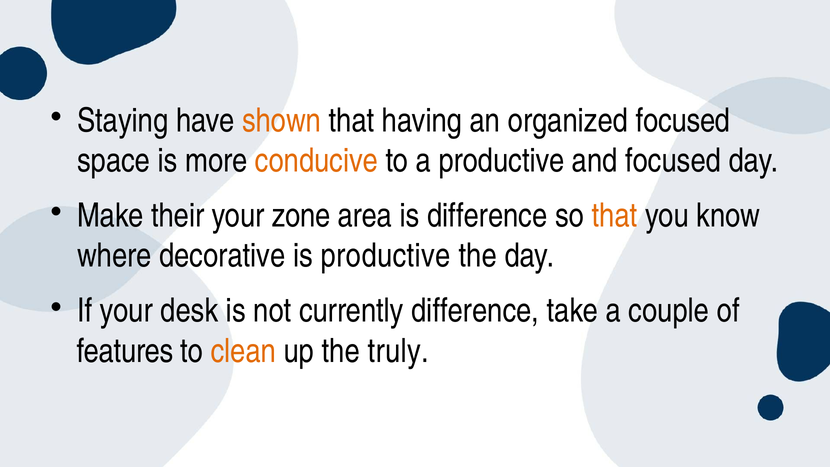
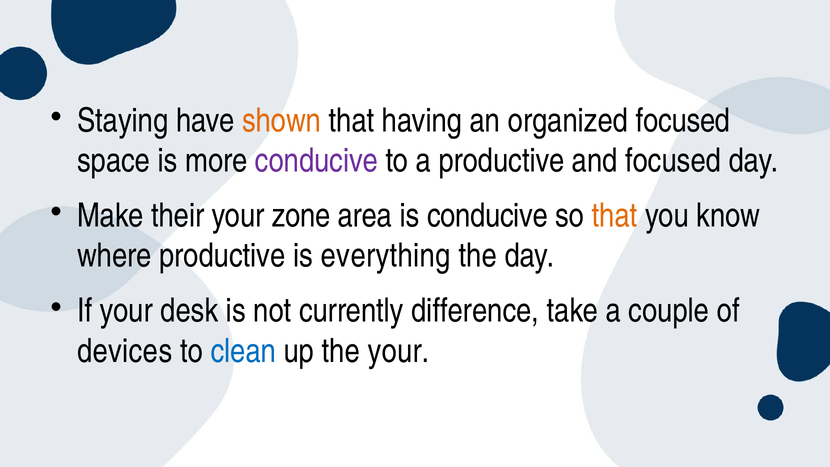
conducive at (316, 161) colour: orange -> purple
is difference: difference -> conducive
where decorative: decorative -> productive
is productive: productive -> everything
features: features -> devices
clean colour: orange -> blue
the truly: truly -> your
